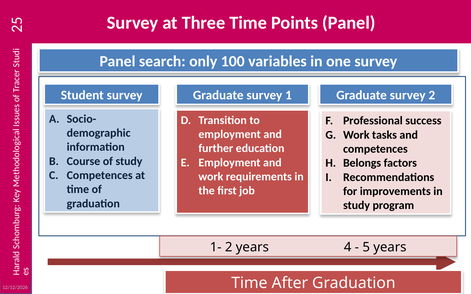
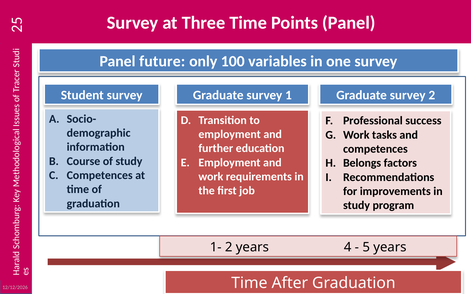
search: search -> future
